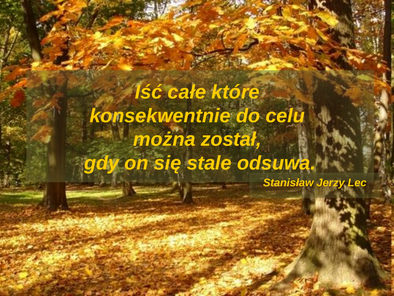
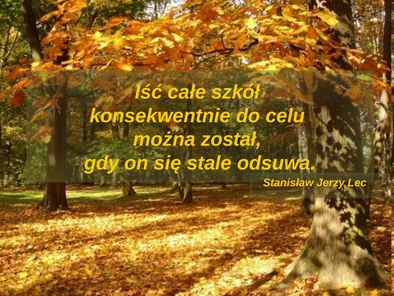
które: które -> szkół
